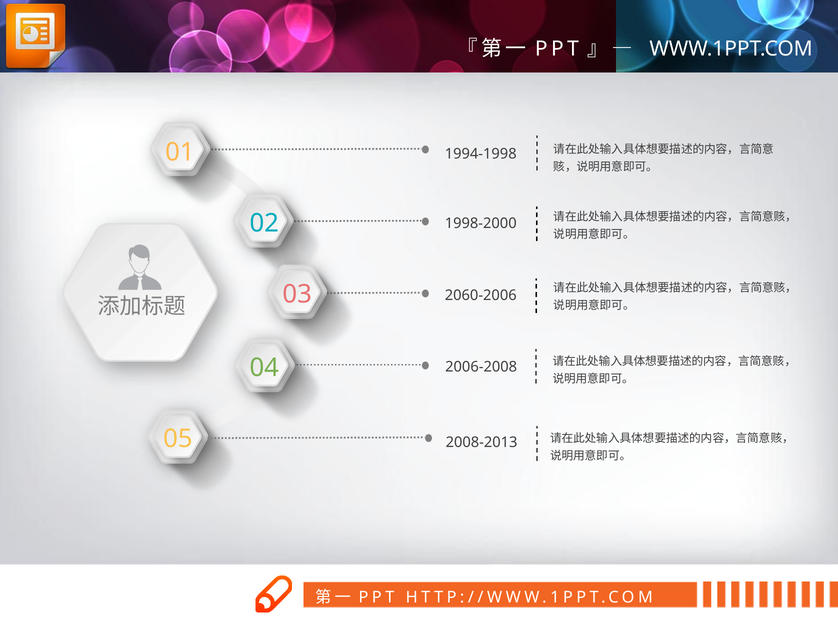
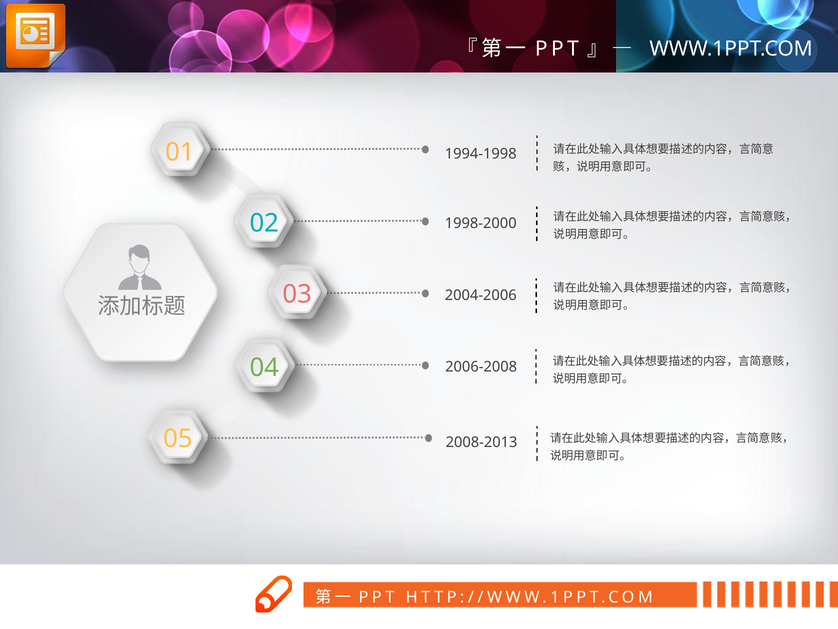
2060-2006: 2060-2006 -> 2004-2006
